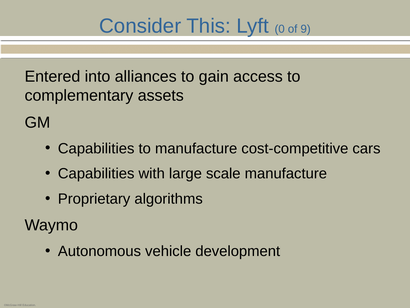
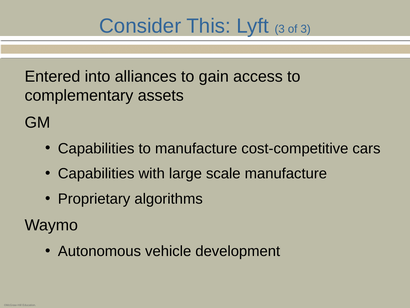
Lyft 0: 0 -> 3
of 9: 9 -> 3
